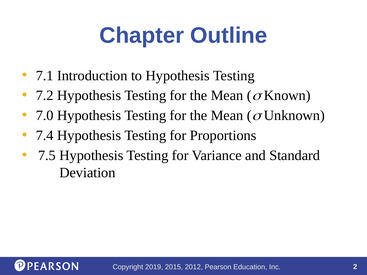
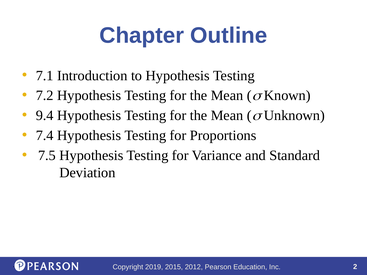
7.0: 7.0 -> 9.4
